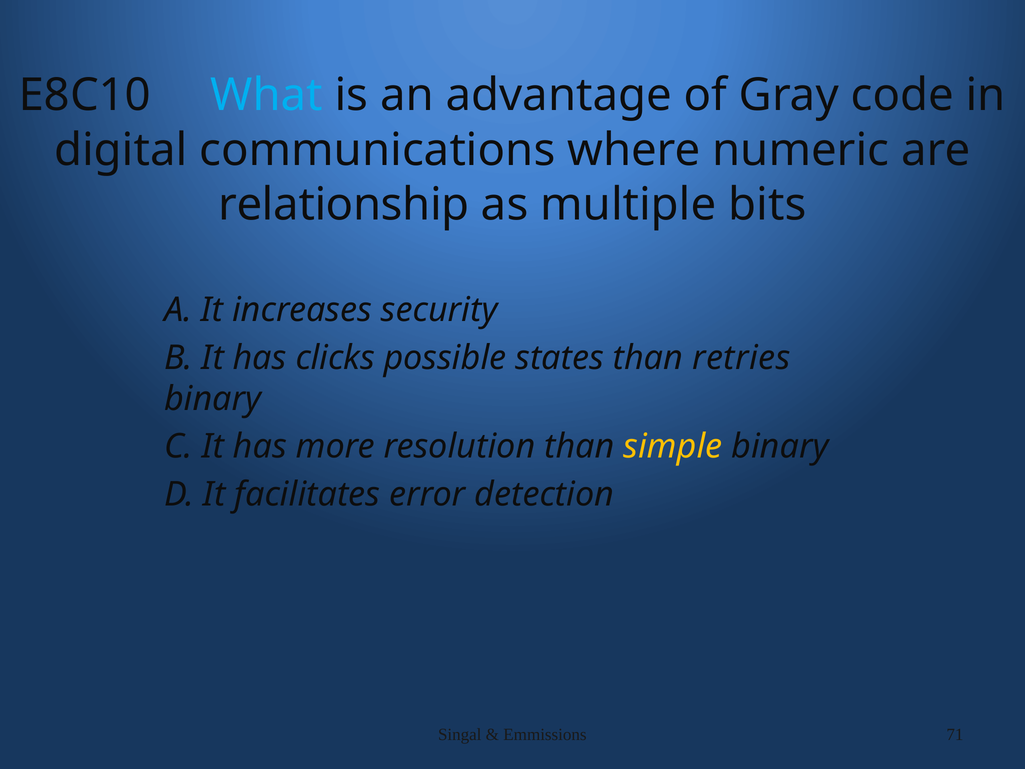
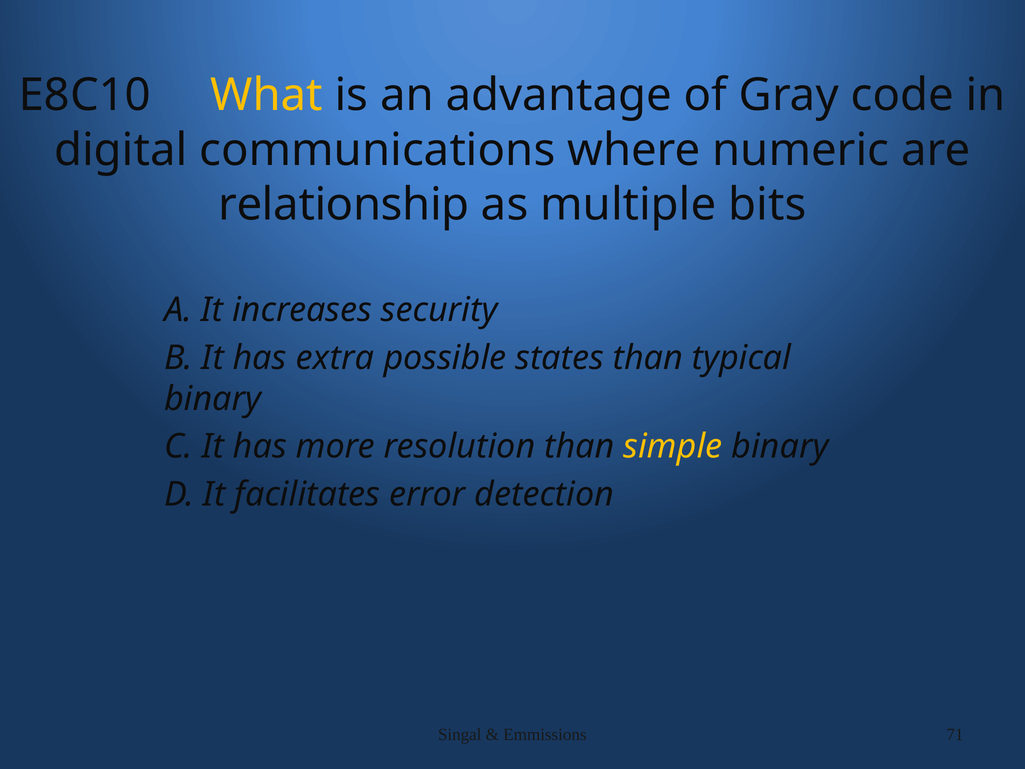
What colour: light blue -> yellow
clicks: clicks -> extra
retries: retries -> typical
